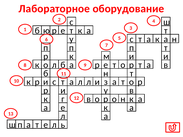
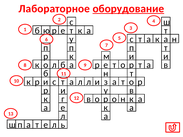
оборудование underline: none -> present
